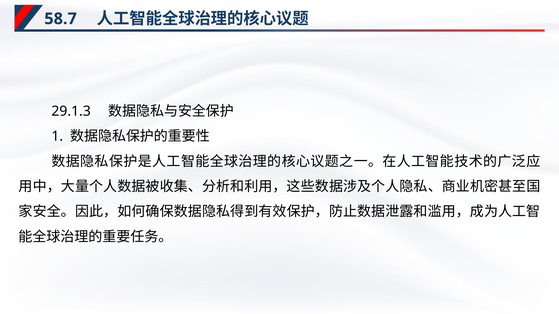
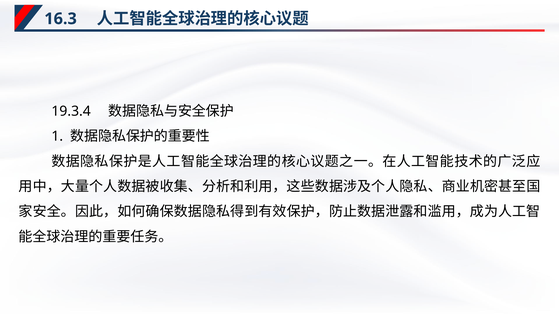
58.7: 58.7 -> 16.3
29.1.3: 29.1.3 -> 19.3.4
